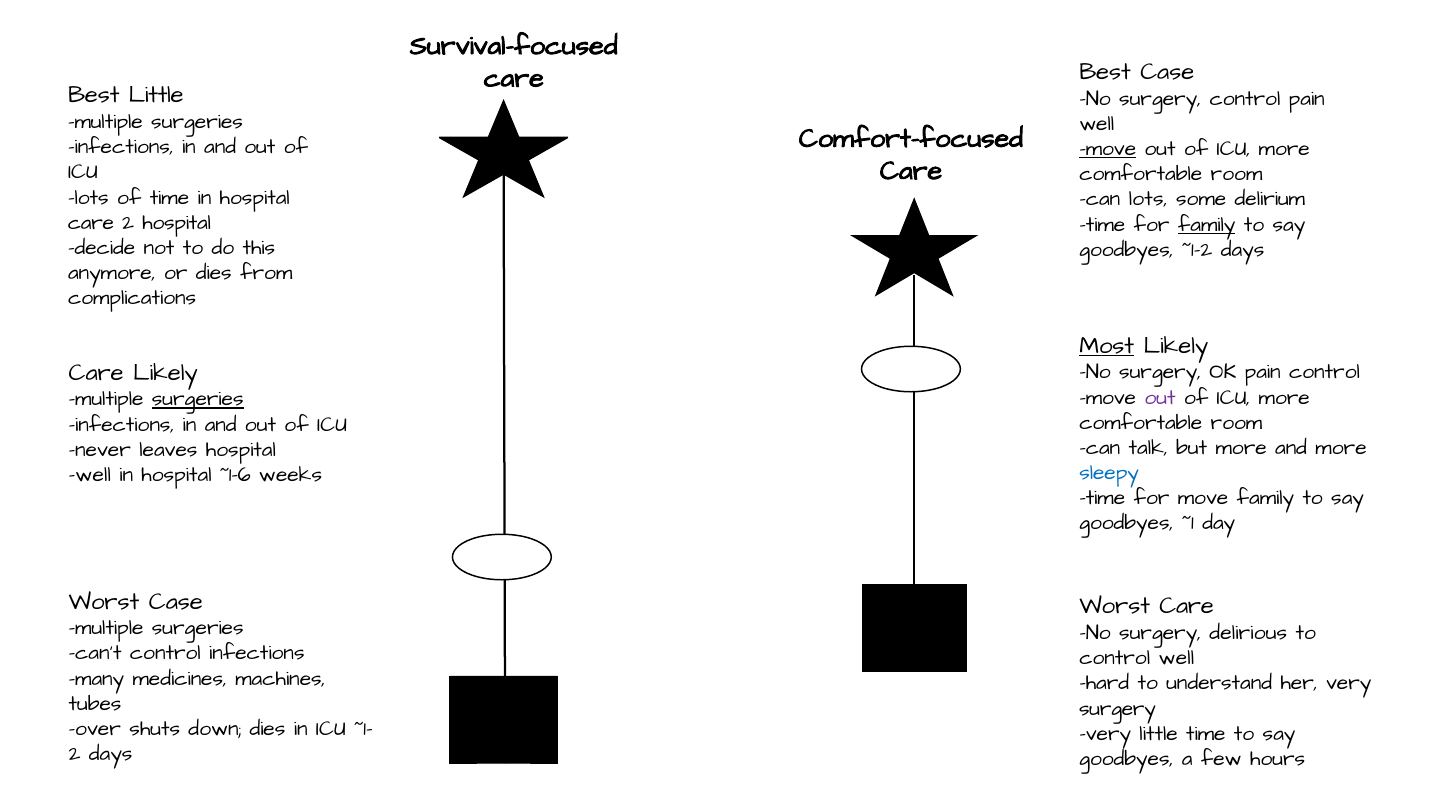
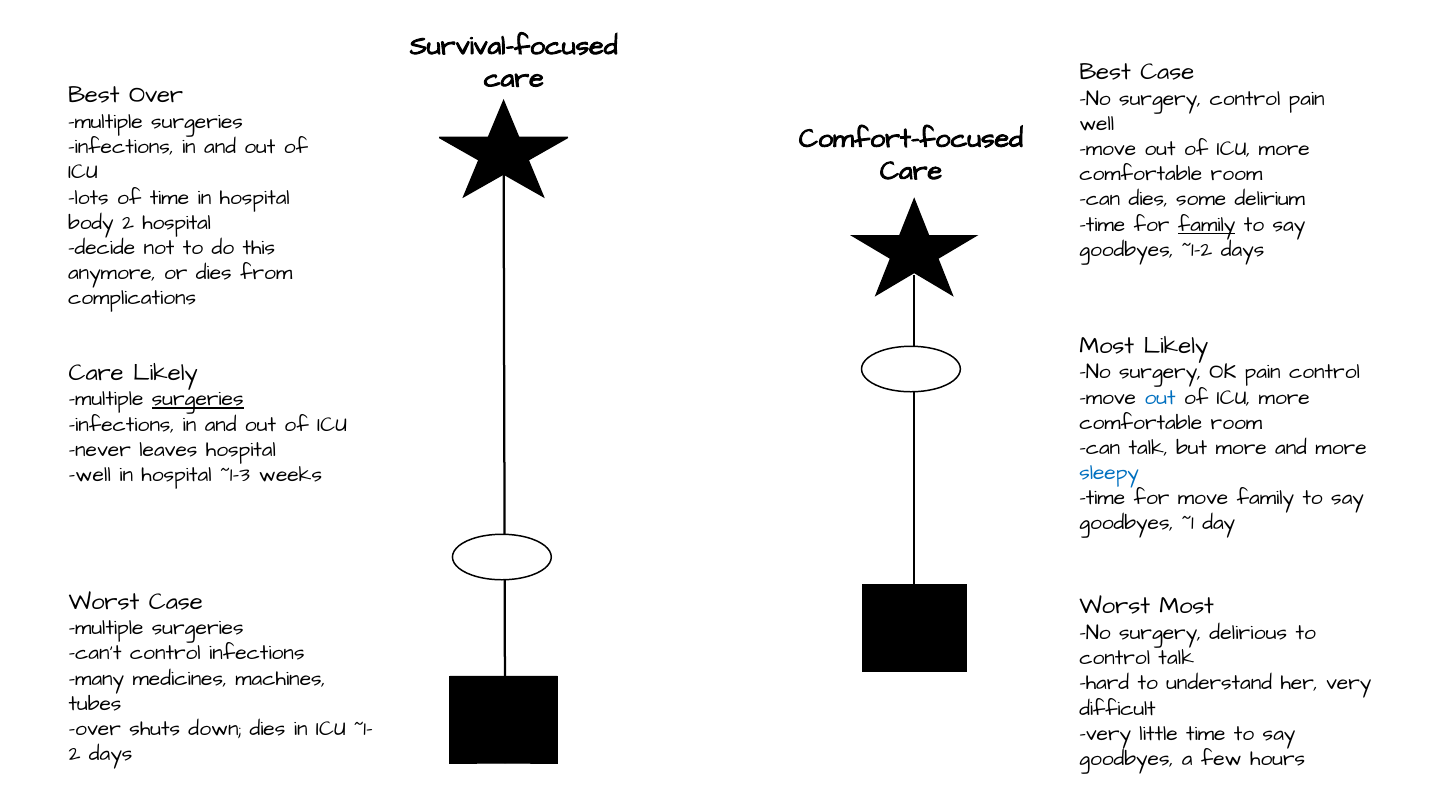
Best Little: Little -> Over
move at (1108, 149) underline: present -> none
can lots: lots -> dies
care at (91, 222): care -> body
Most at (1107, 345) underline: present -> none
out at (1160, 397) colour: purple -> blue
~1-6: ~1-6 -> ~1-3
Worst Care: Care -> Most
control well: well -> talk
surgery at (1118, 708): surgery -> difficult
